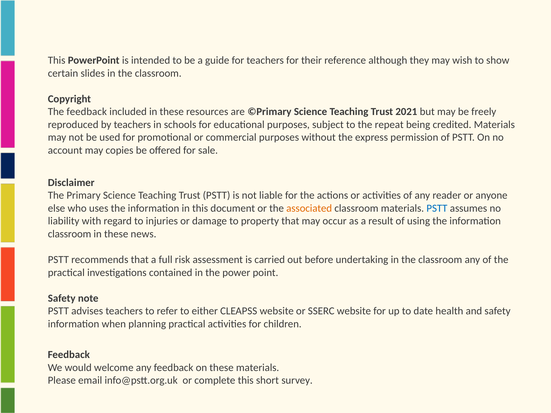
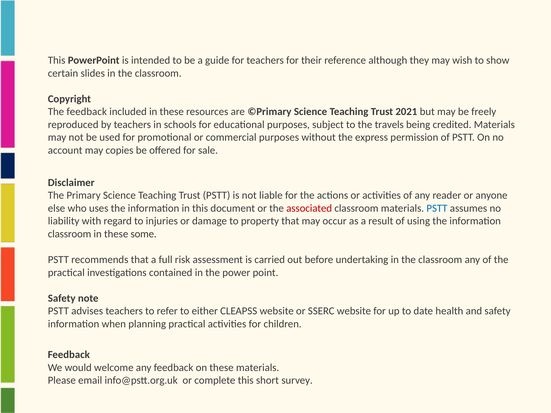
repeat: repeat -> travels
associated colour: orange -> red
news: news -> some
